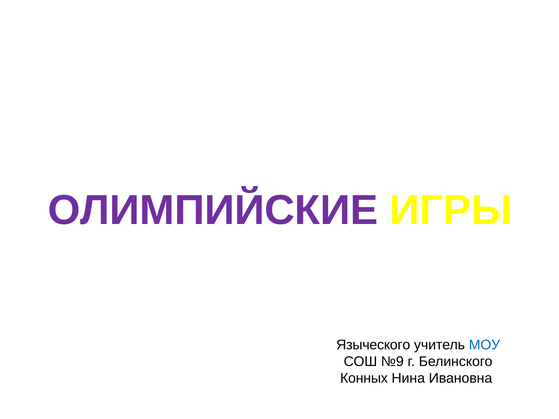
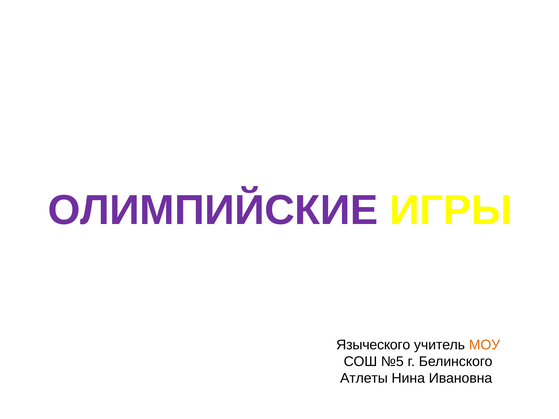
МОУ colour: blue -> orange
№9: №9 -> №5
Конных: Конных -> Атлеты
